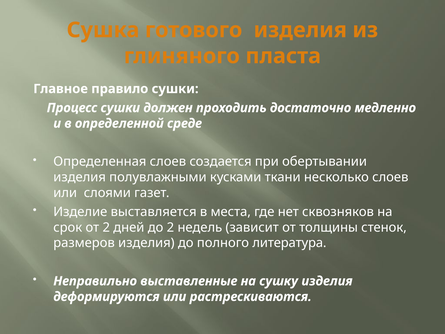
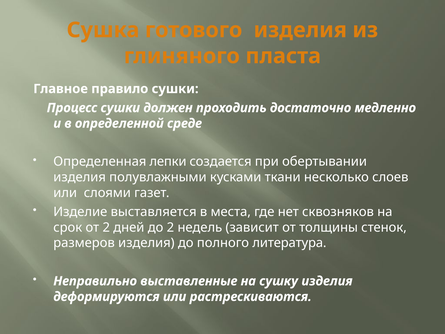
Определенная слоев: слоев -> лепки
